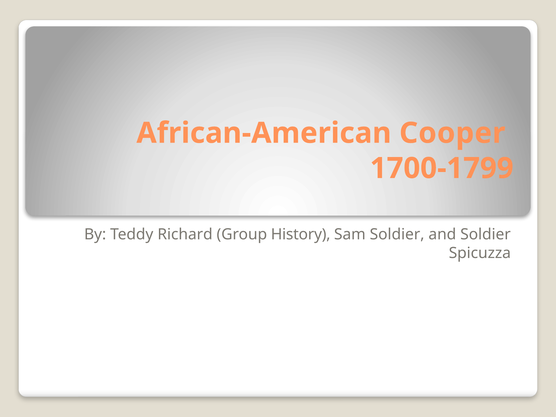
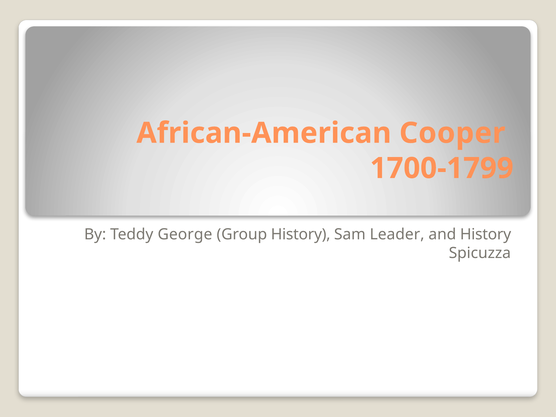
Richard: Richard -> George
Sam Soldier: Soldier -> Leader
and Soldier: Soldier -> History
